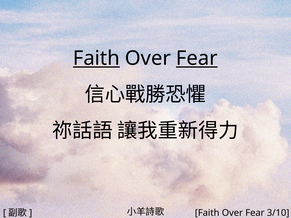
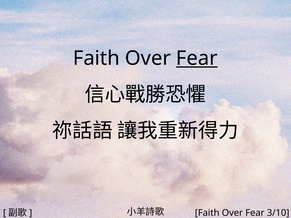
Faith at (96, 58) underline: present -> none
